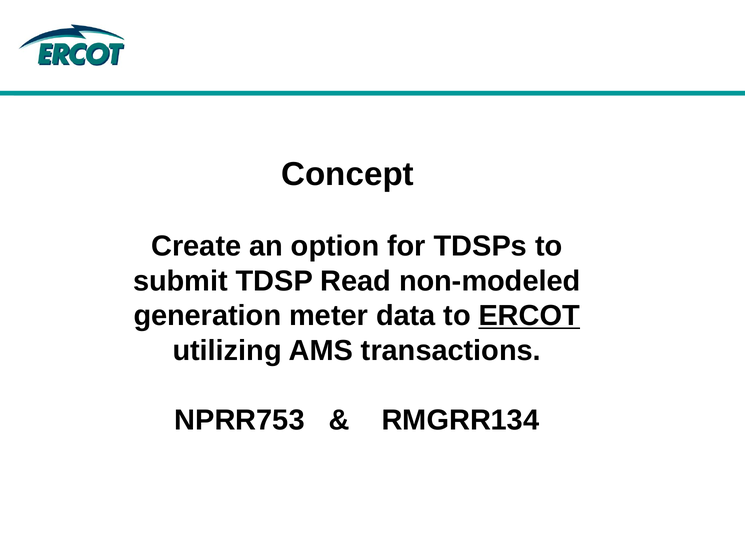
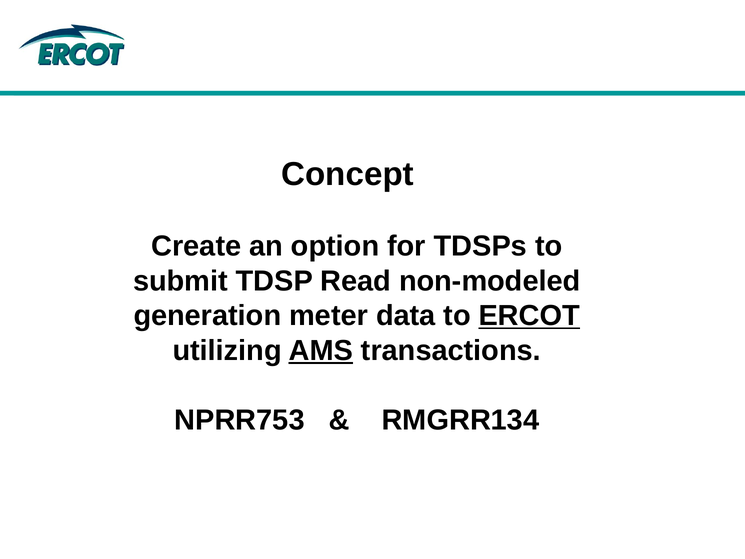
AMS underline: none -> present
